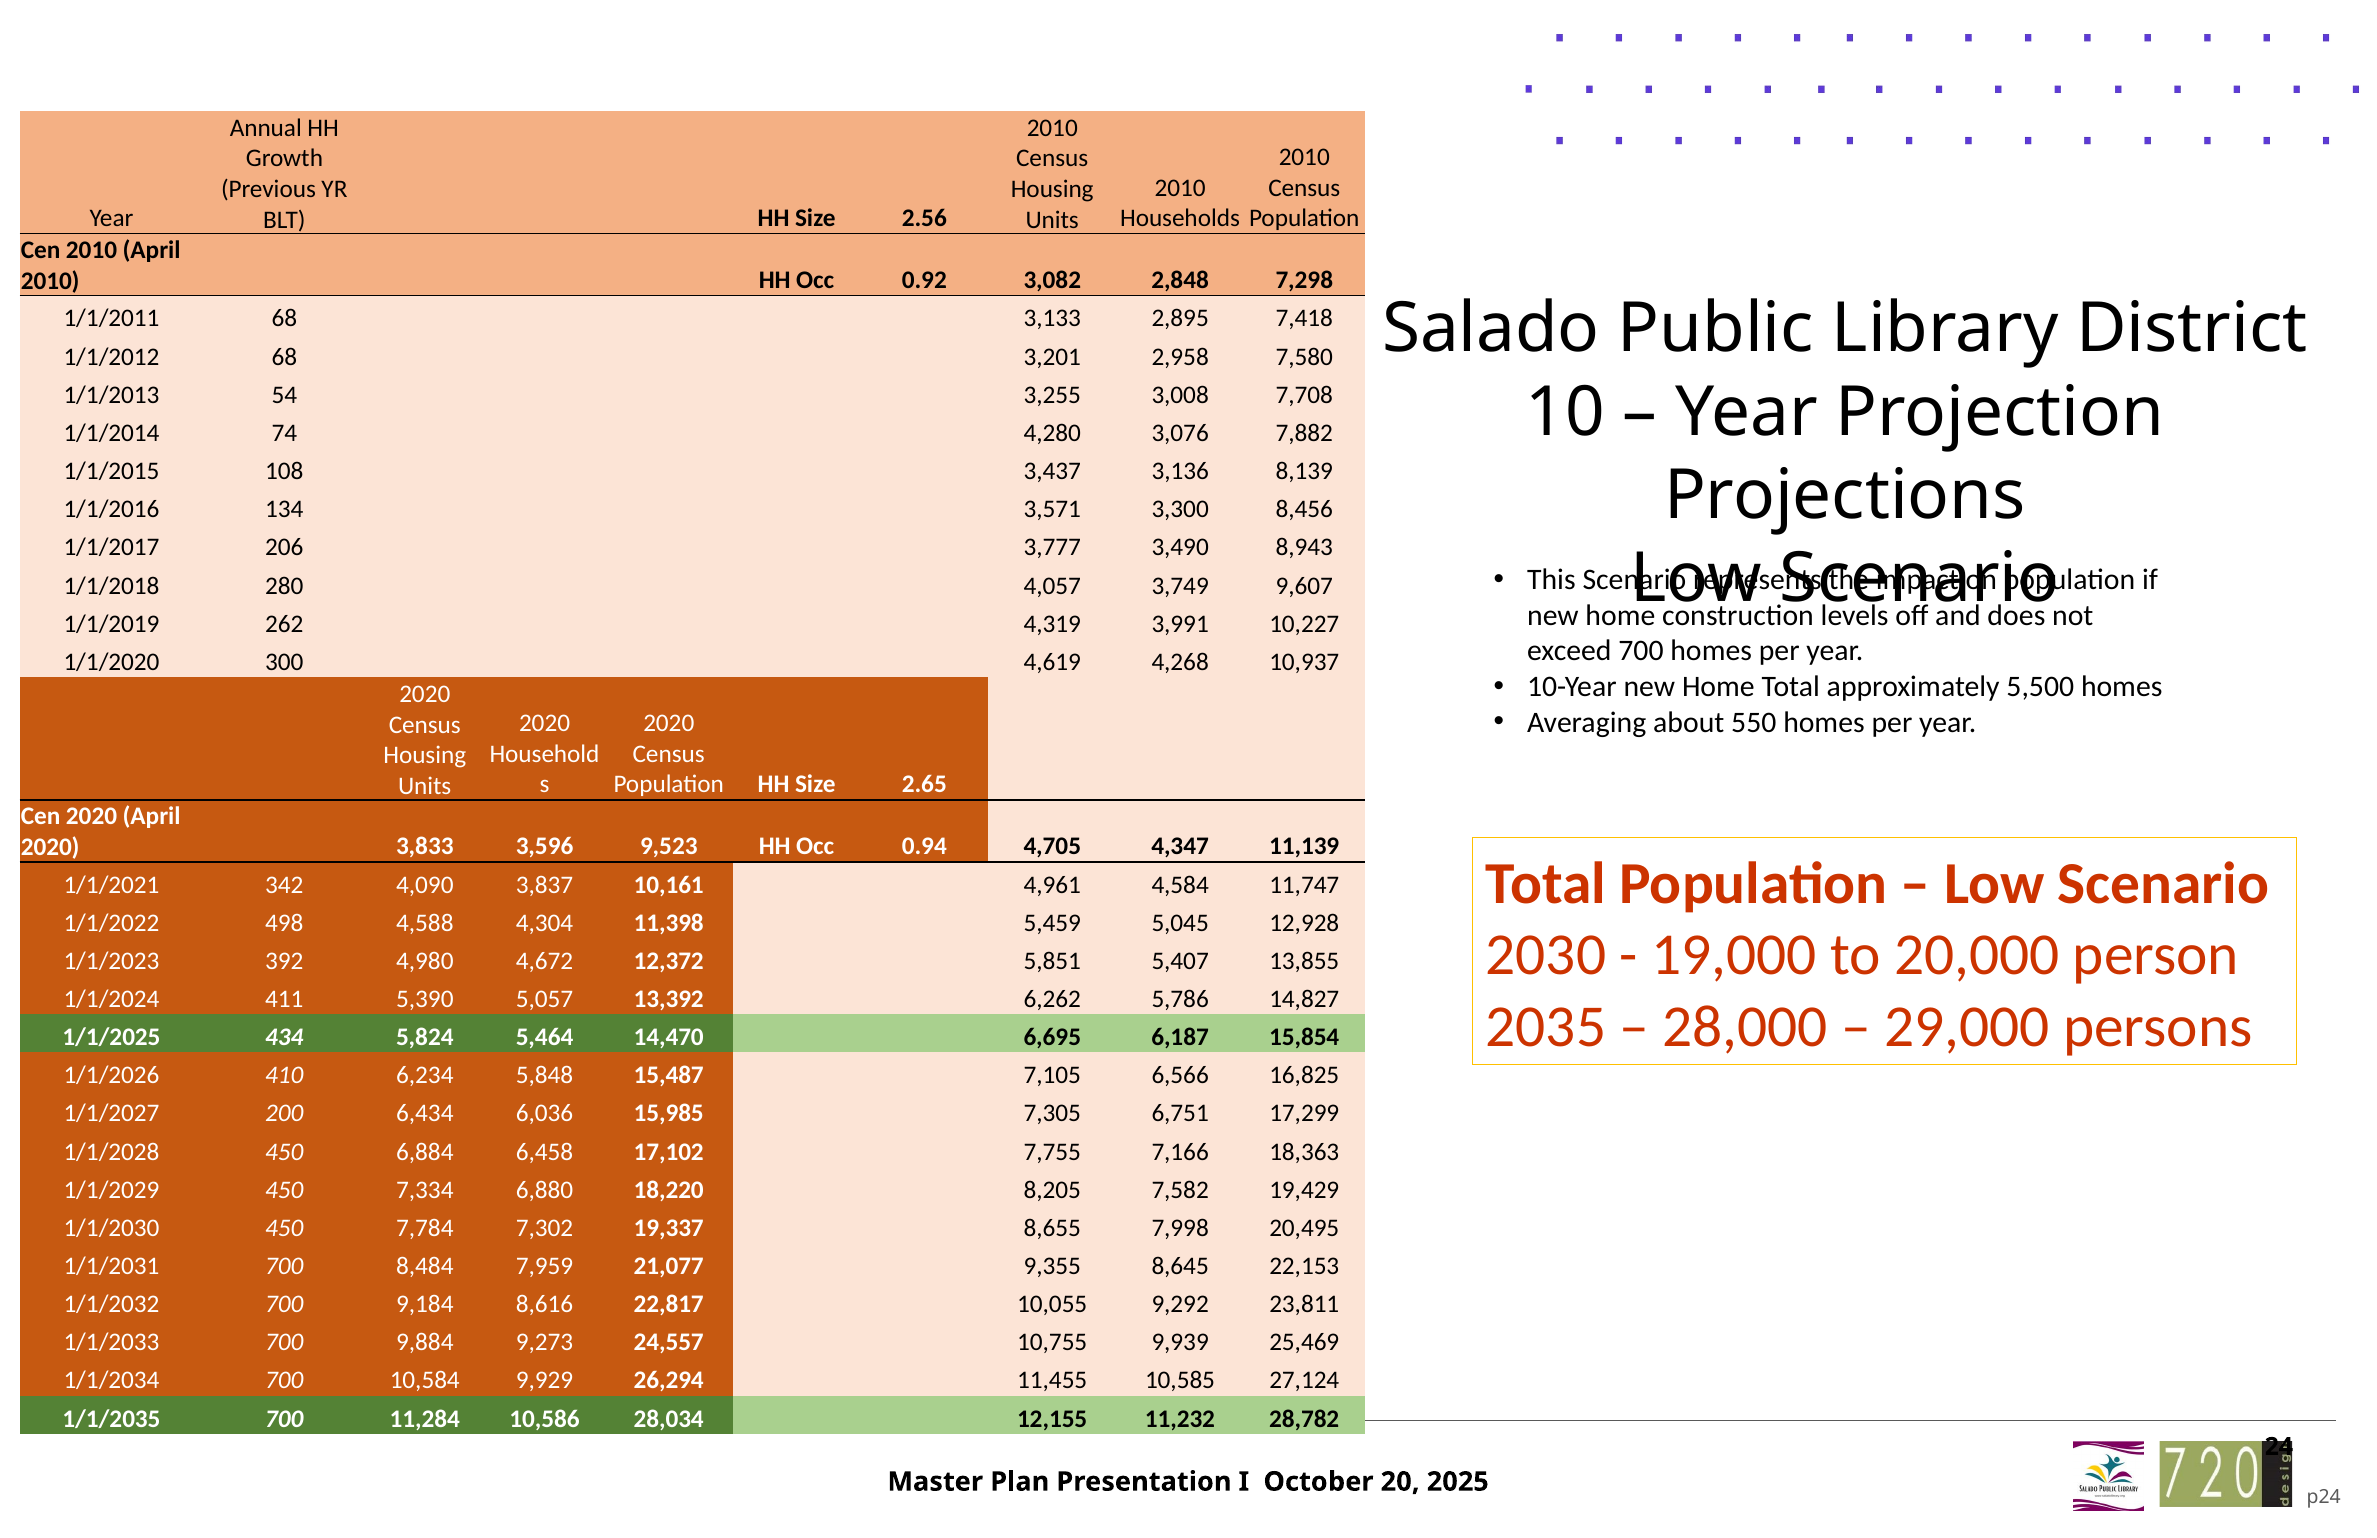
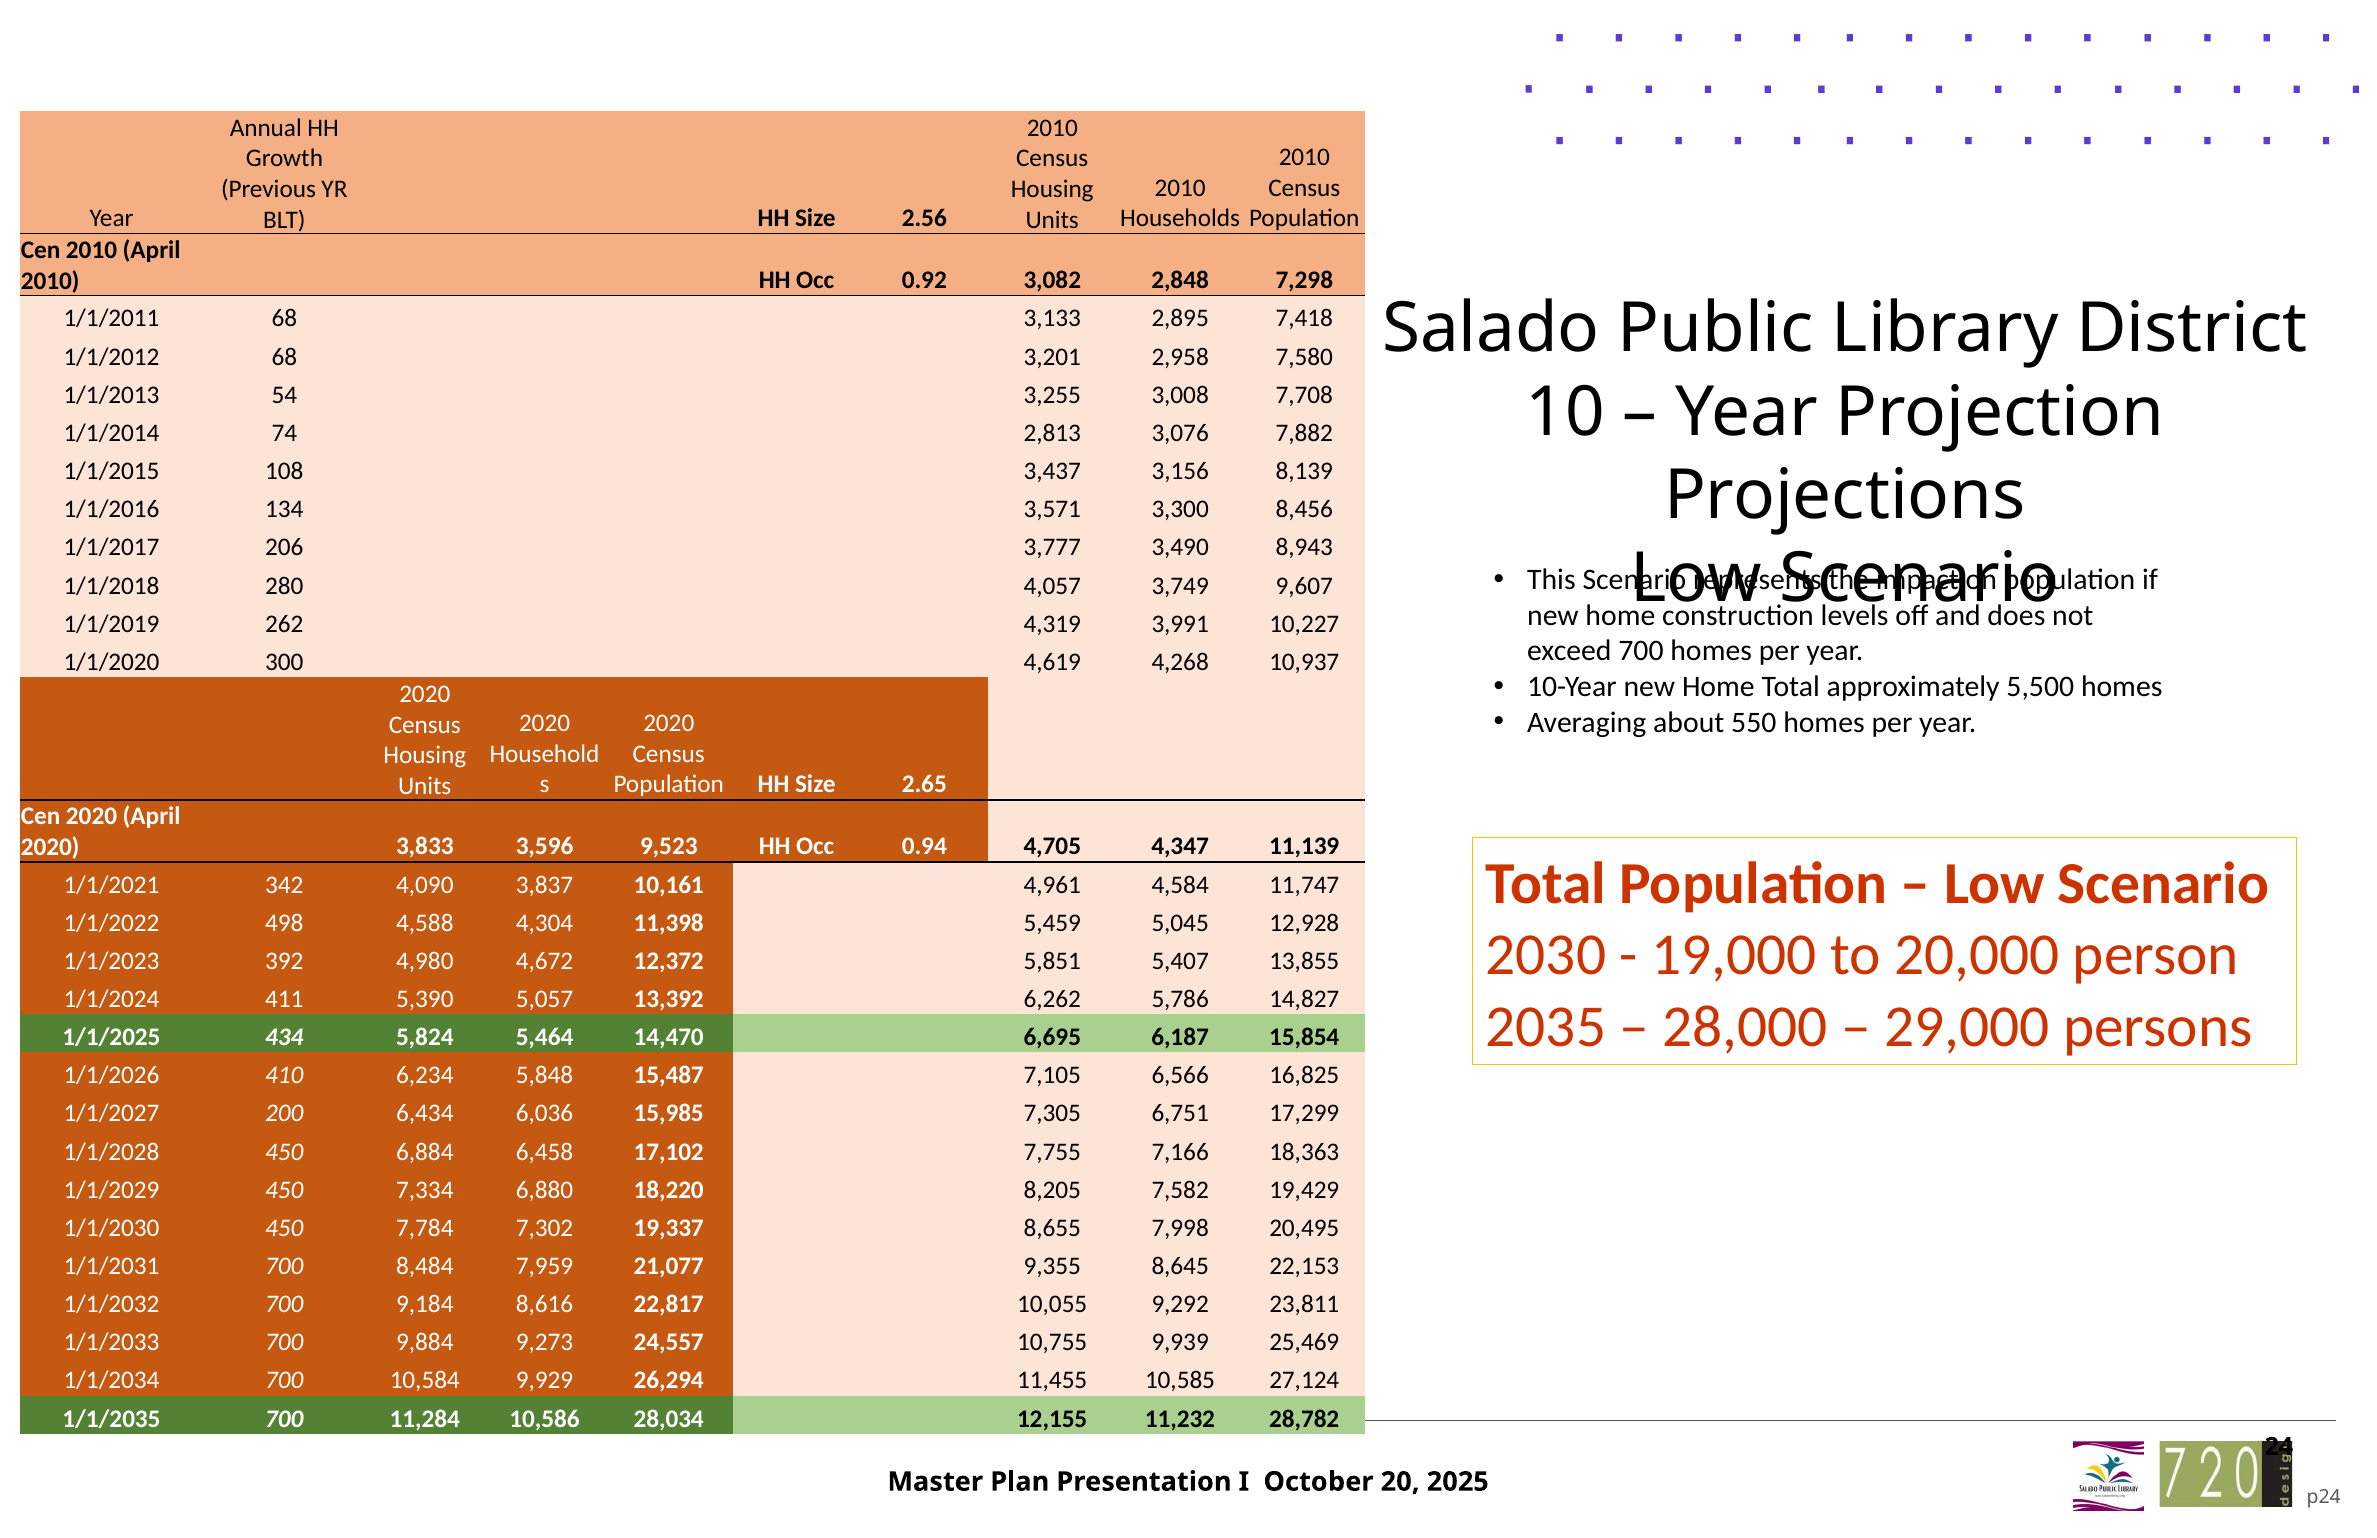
4,280: 4,280 -> 2,813
3,136: 3,136 -> 3,156
